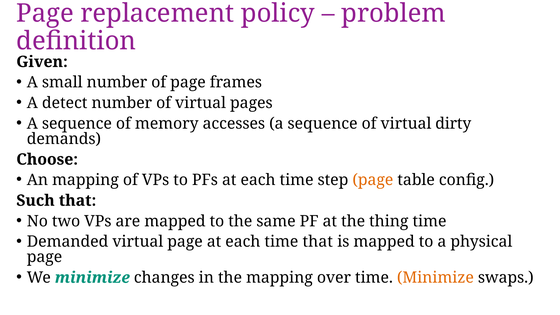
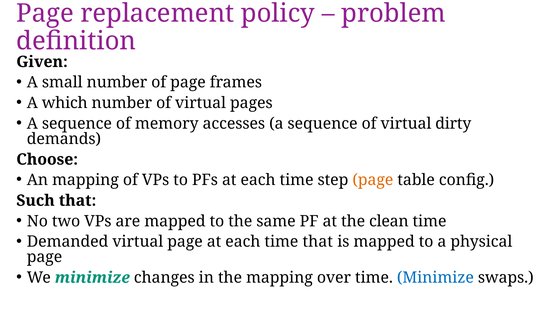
detect: detect -> which
thing: thing -> clean
Minimize at (435, 278) colour: orange -> blue
